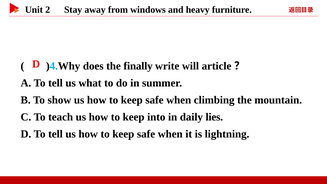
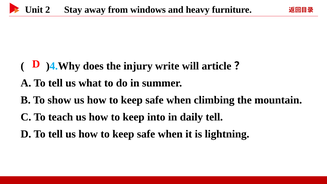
finally: finally -> injury
daily lies: lies -> tell
